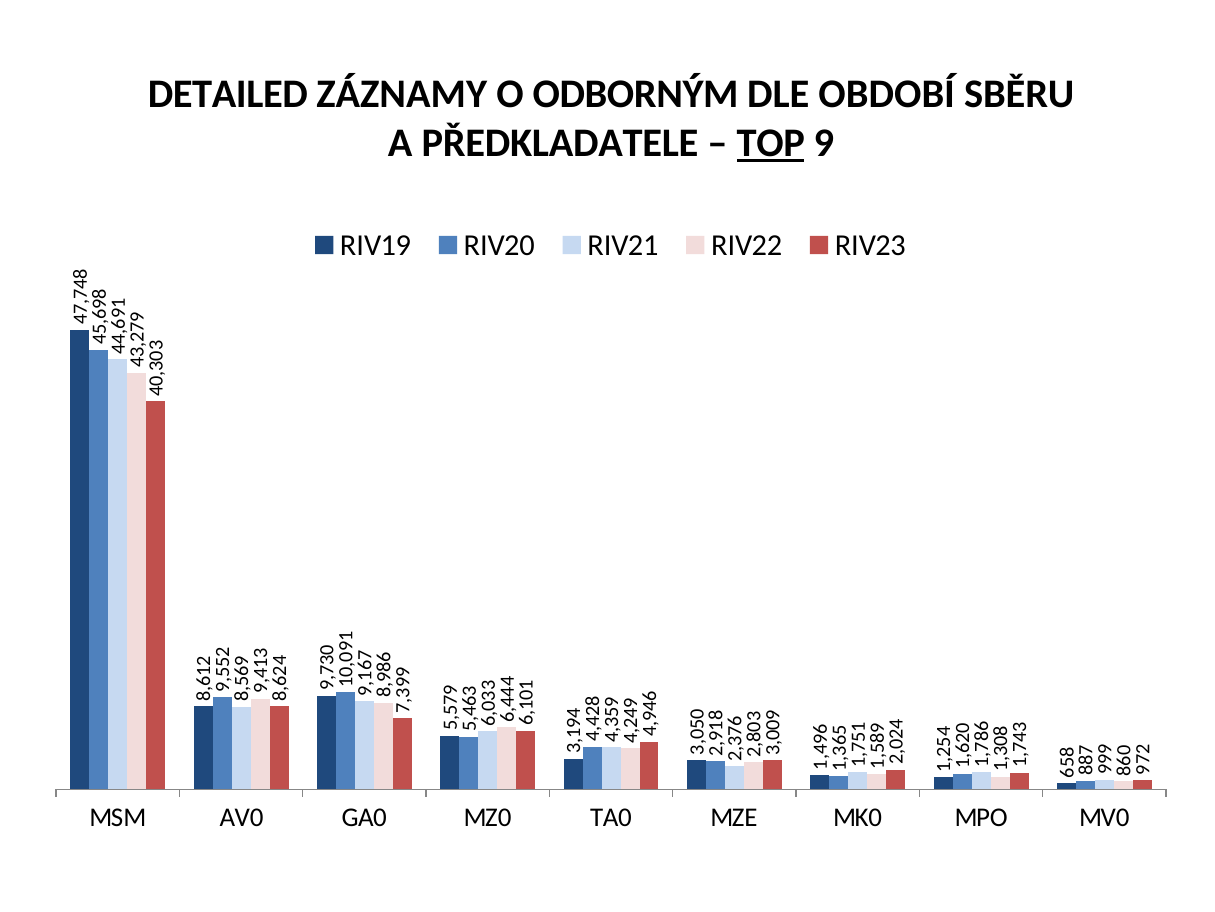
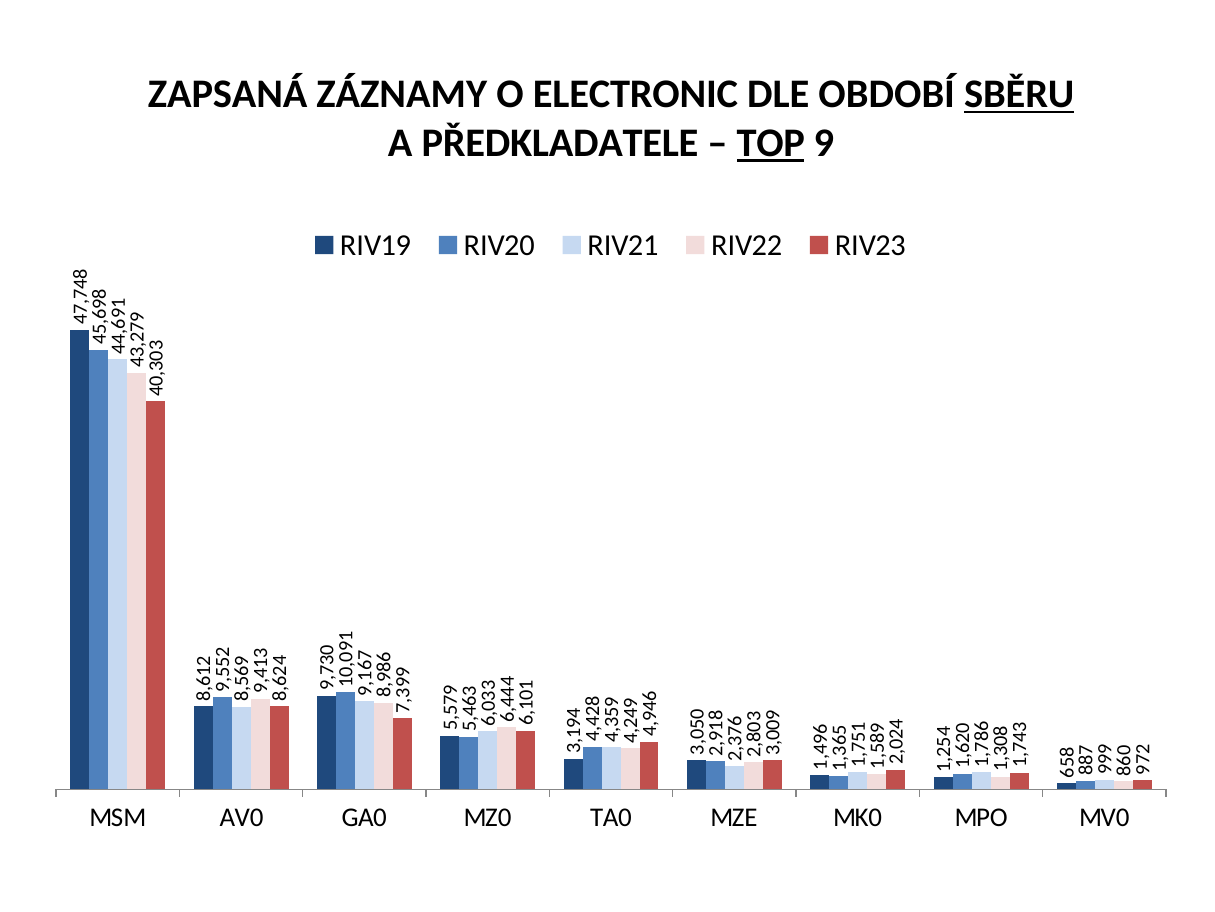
DETAILED: DETAILED -> ZAPSANÁ
ODBORNÝM: ODBORNÝM -> ELECTRONIC
SBĚRU underline: none -> present
